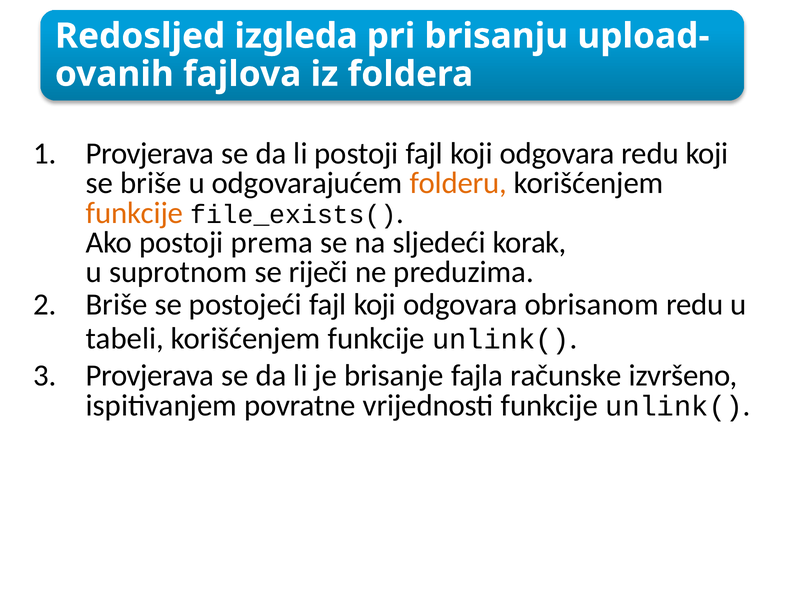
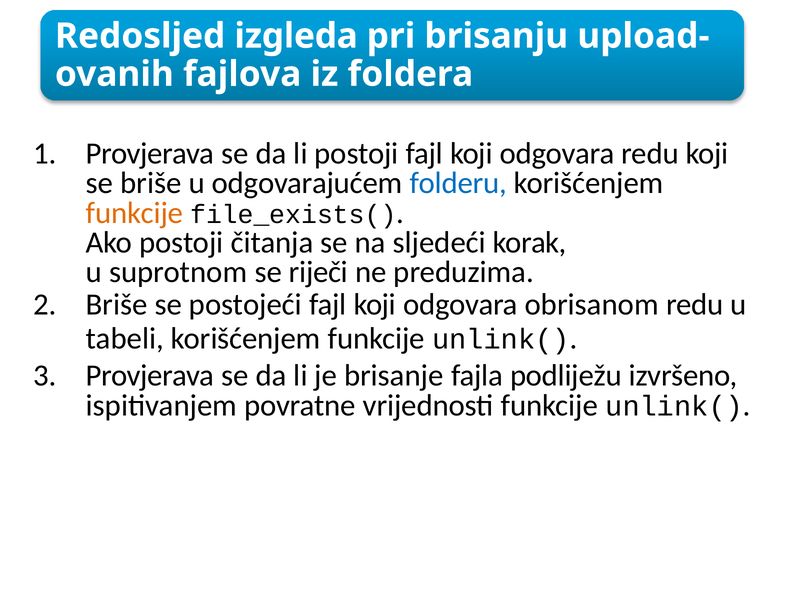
folderu colour: orange -> blue
prema: prema -> čitanja
računske: računske -> podliježu
